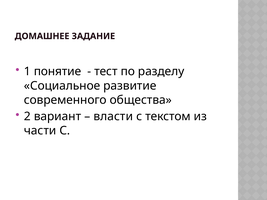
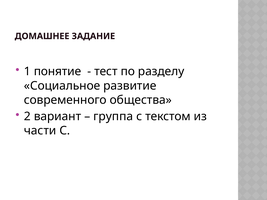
власти: власти -> группа
